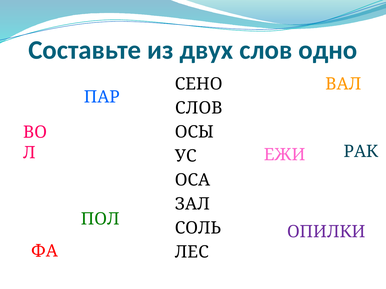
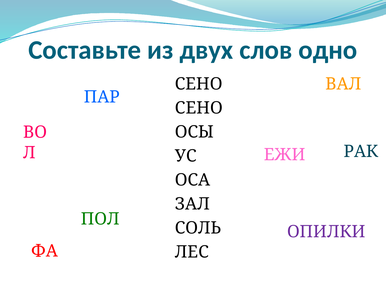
СЛОВ at (199, 108): СЛОВ -> СЕНО
